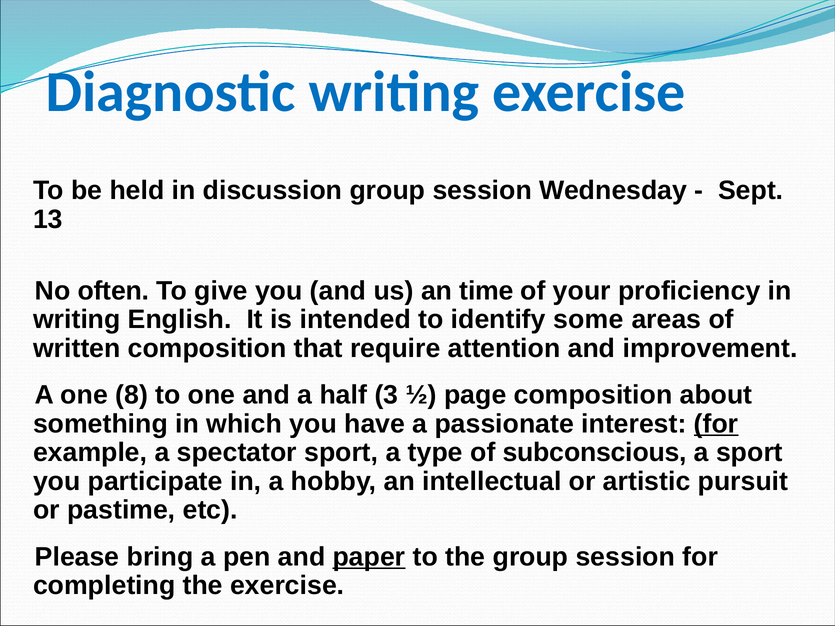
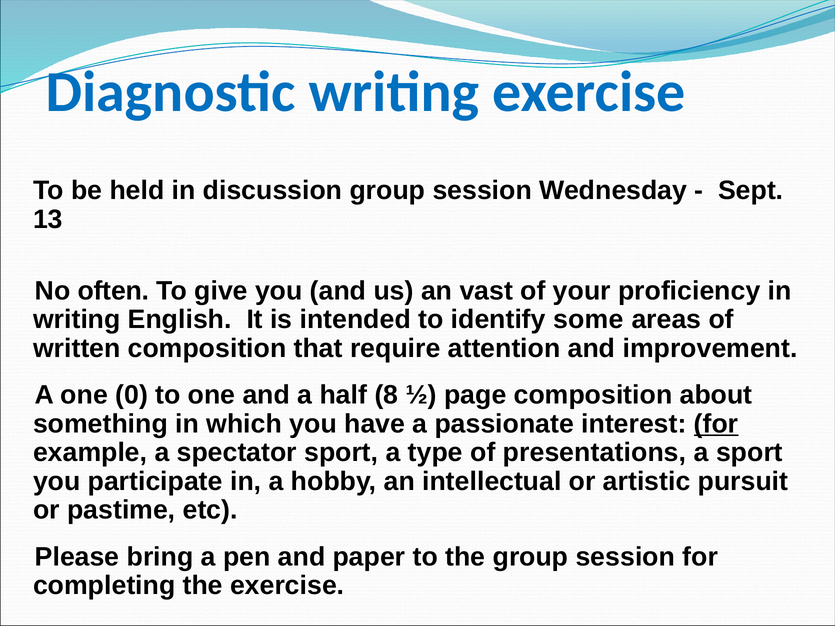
time: time -> vast
8: 8 -> 0
3: 3 -> 8
subconscious: subconscious -> presentations
paper underline: present -> none
